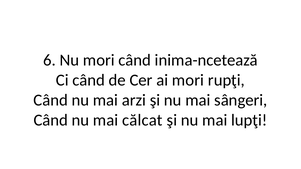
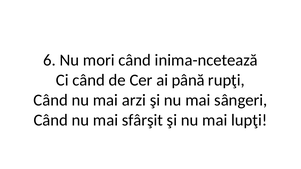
ai mori: mori -> până
călcat: călcat -> sfârşit
